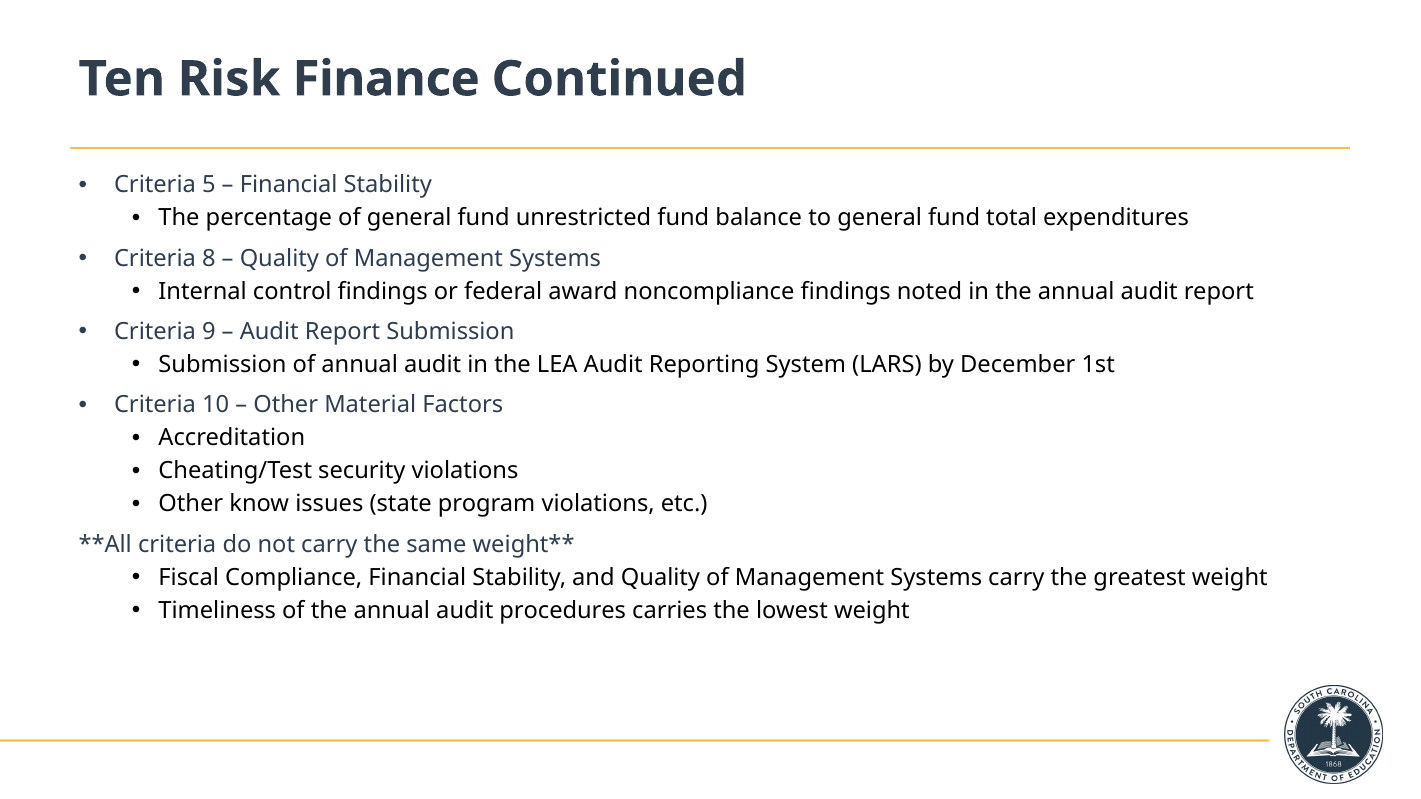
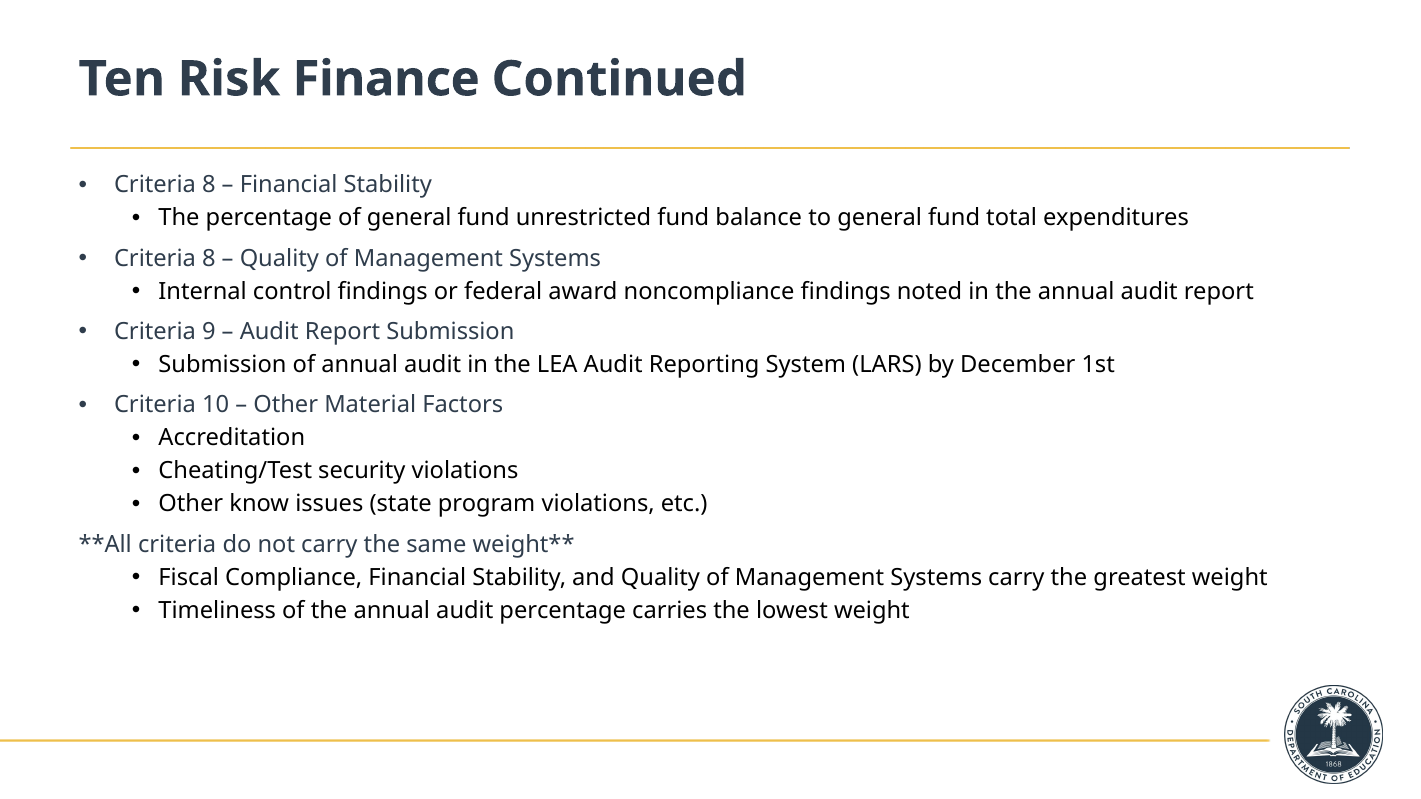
5 at (209, 185): 5 -> 8
audit procedures: procedures -> percentage
